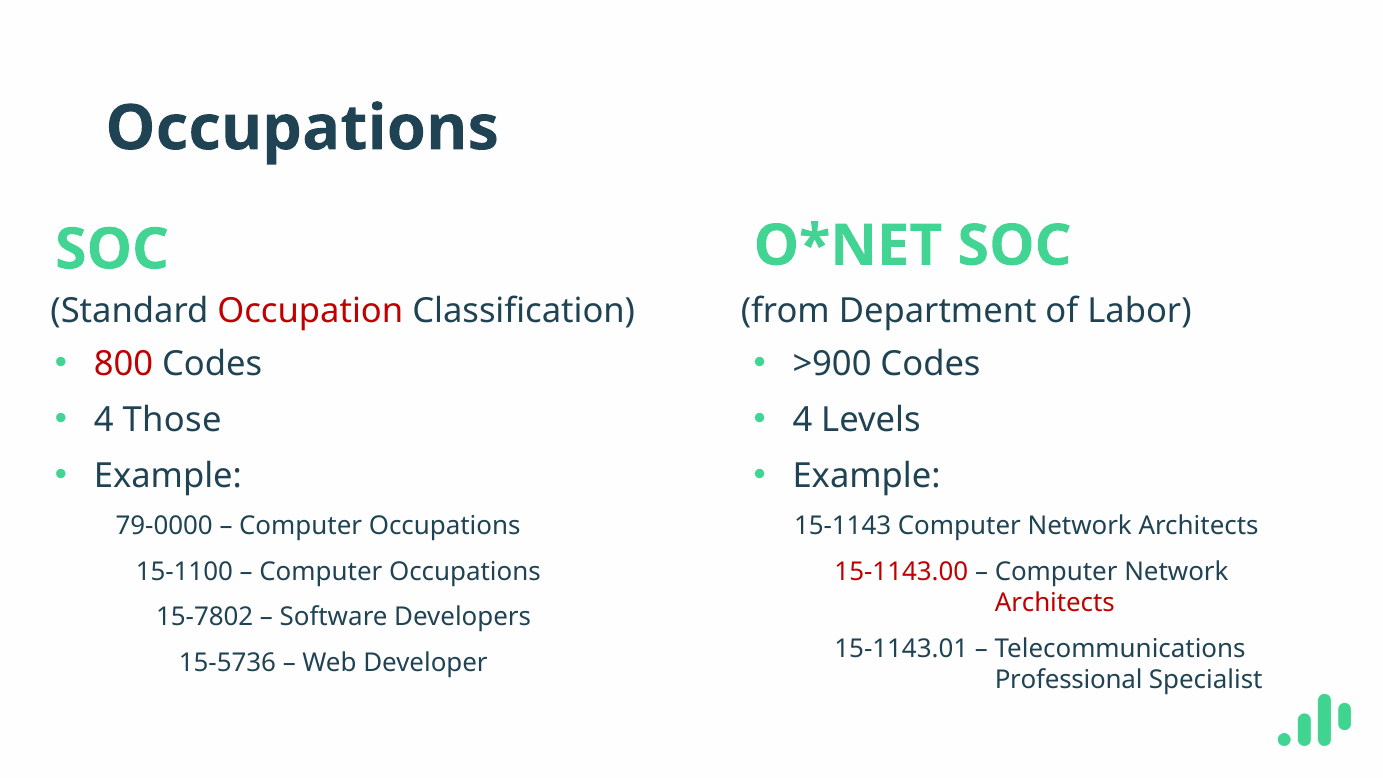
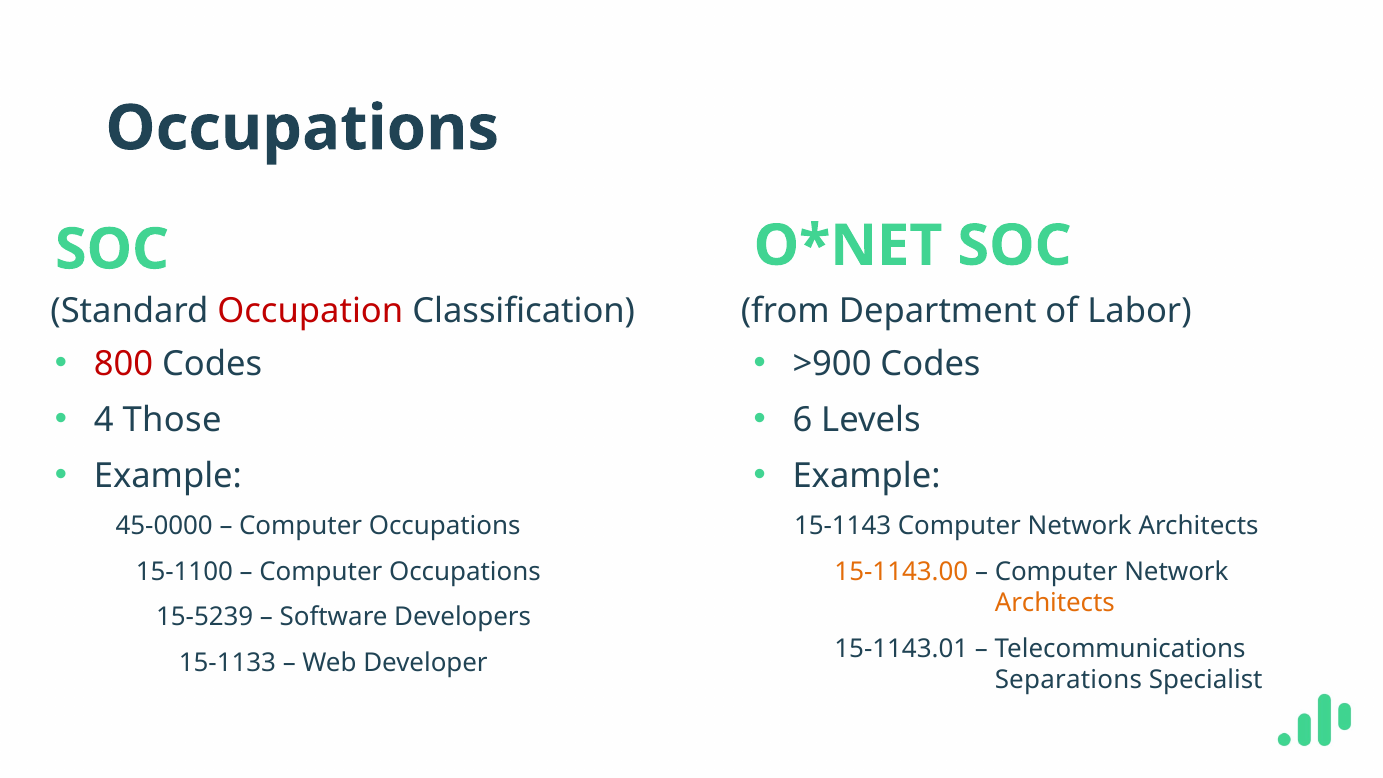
4 at (802, 420): 4 -> 6
79-0000: 79-0000 -> 45-0000
15-1143.00 colour: red -> orange
Architects at (1055, 603) colour: red -> orange
15-7802: 15-7802 -> 15-5239
15-5736: 15-5736 -> 15-1133
Professional: Professional -> Separations
